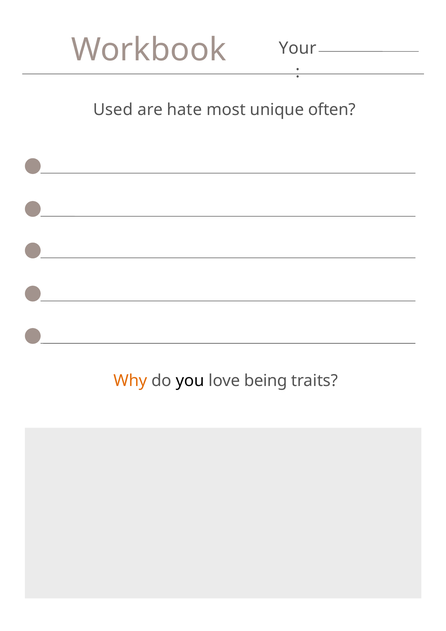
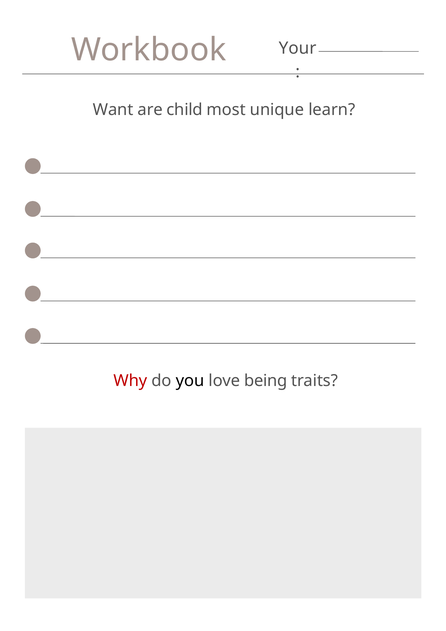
Used: Used -> Want
hate: hate -> child
often: often -> learn
Why colour: orange -> red
